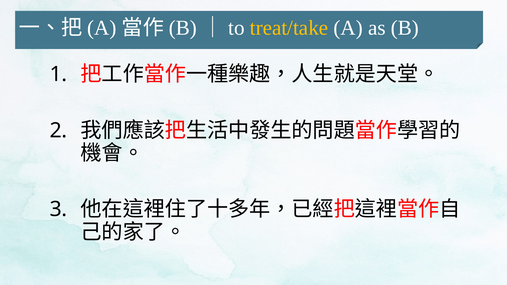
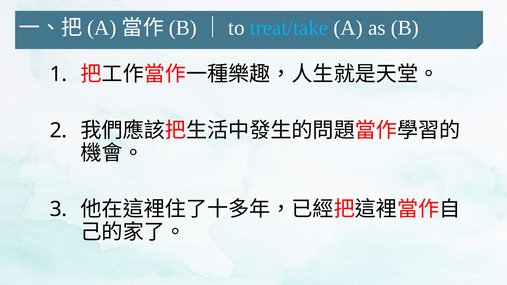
treat/take colour: yellow -> light blue
